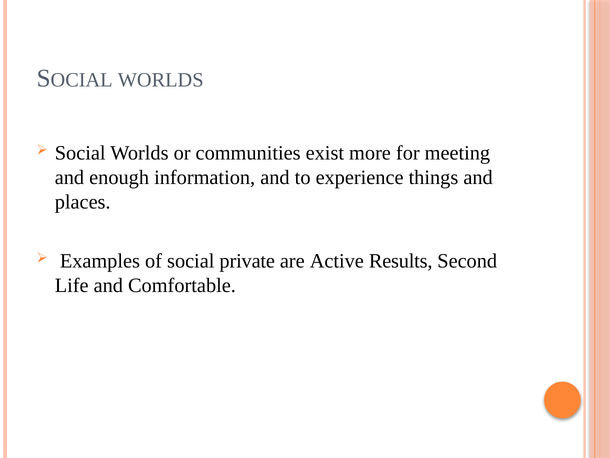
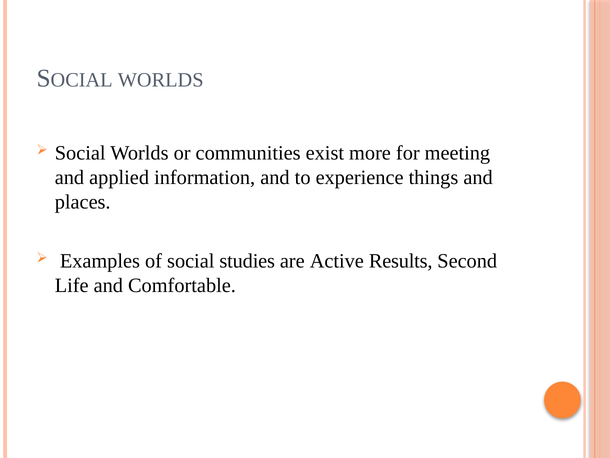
enough: enough -> applied
private: private -> studies
